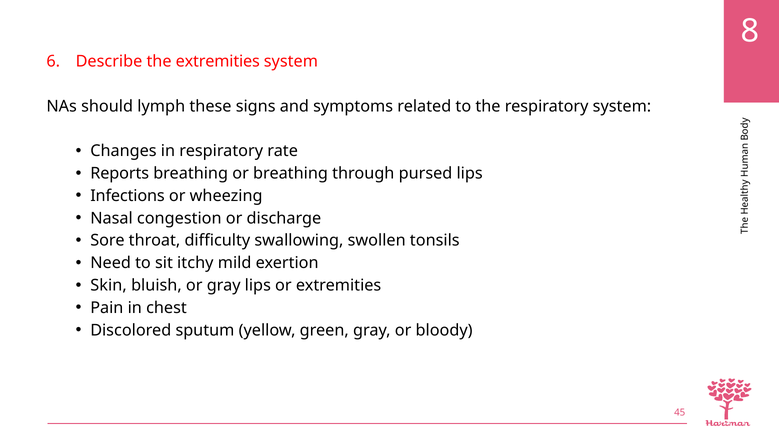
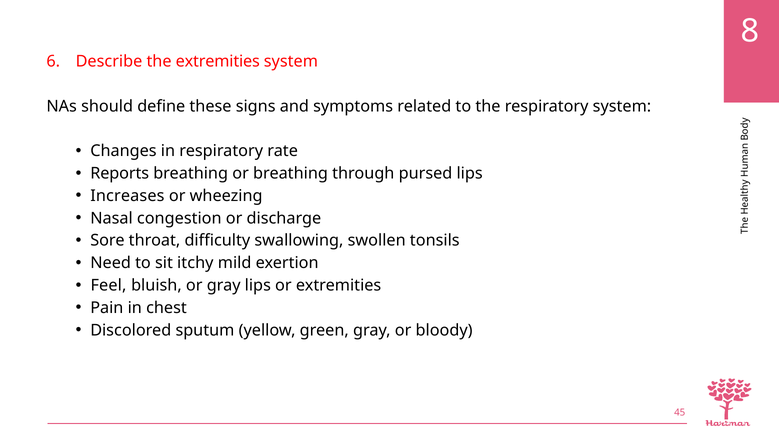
lymph: lymph -> define
Infections: Infections -> Increases
Skin: Skin -> Feel
